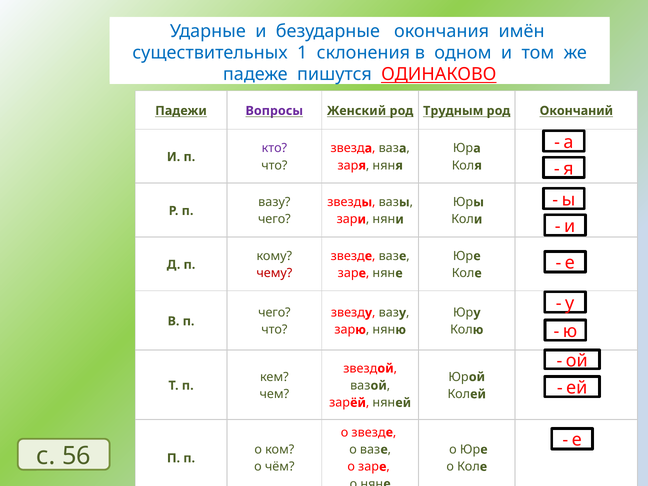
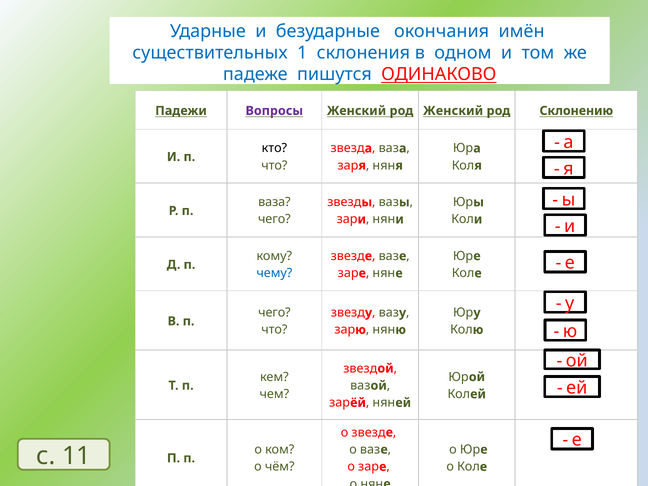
род Трудным: Трудным -> Женский
род Окончаний: Окончаний -> Склонению
кто colour: purple -> black
вазу at (274, 202): вазу -> ваза
чему colour: red -> blue
56: 56 -> 11
